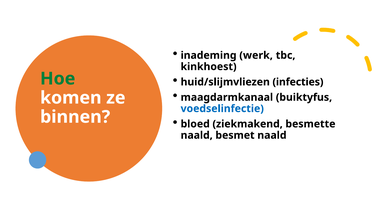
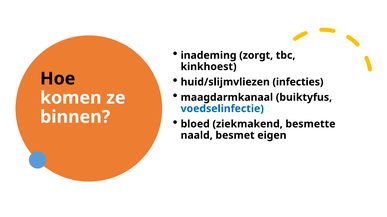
werk: werk -> zorgt
Hoe colour: green -> black
besmet naald: naald -> eigen
